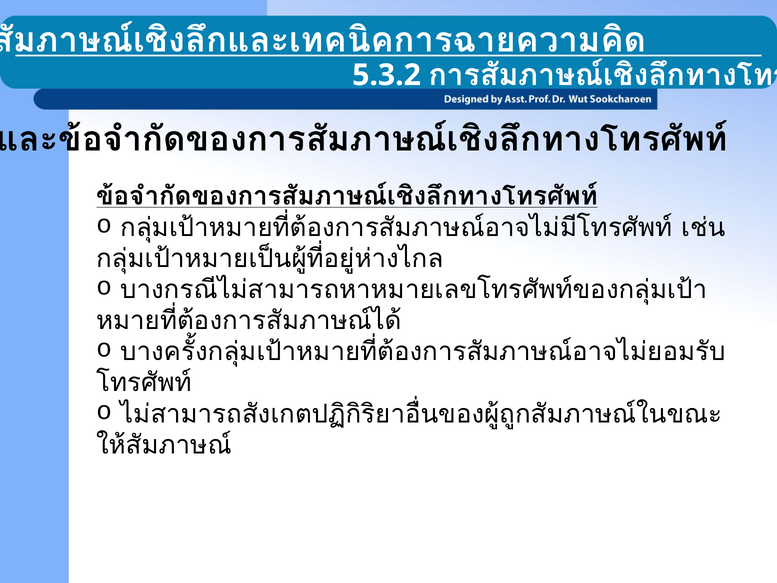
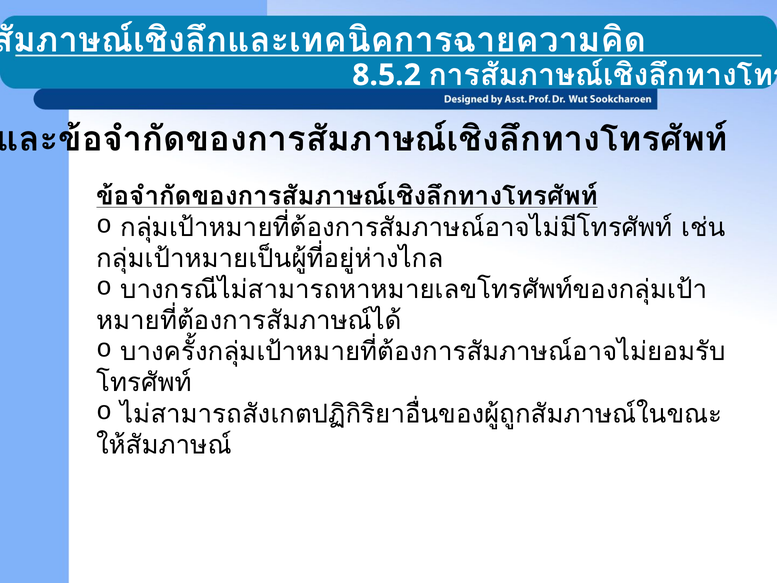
5.3.2: 5.3.2 -> 8.5.2
